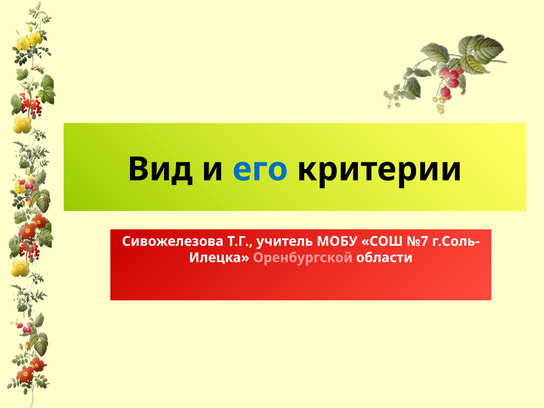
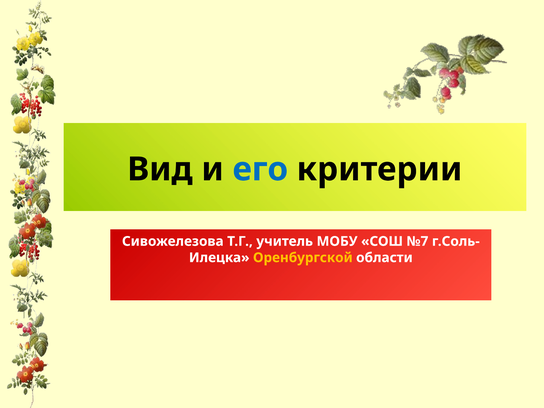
Оренбургской colour: pink -> yellow
